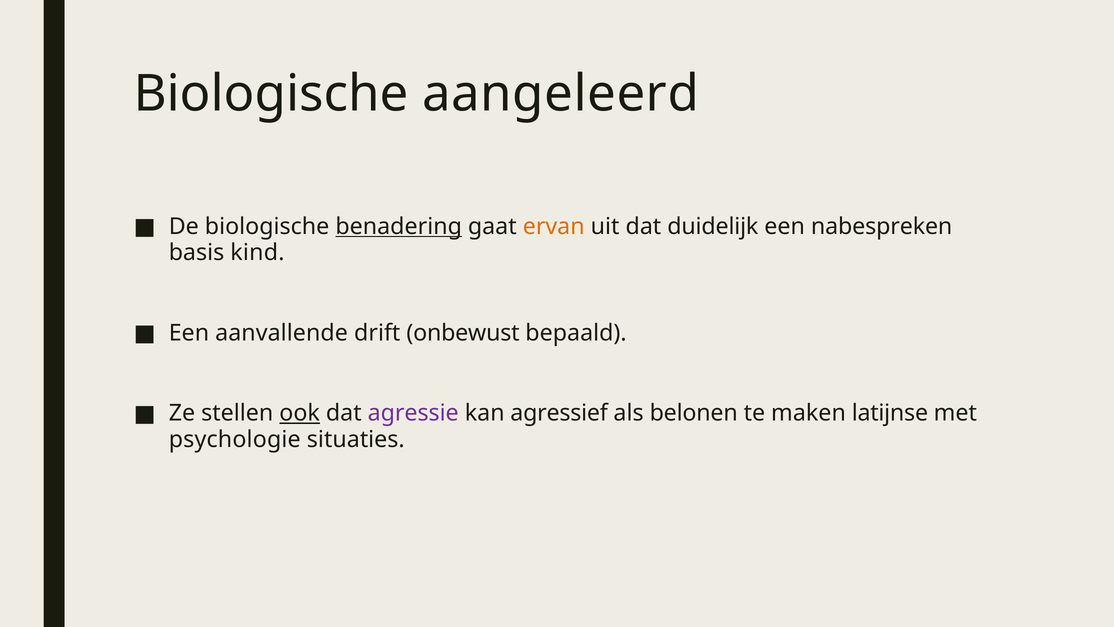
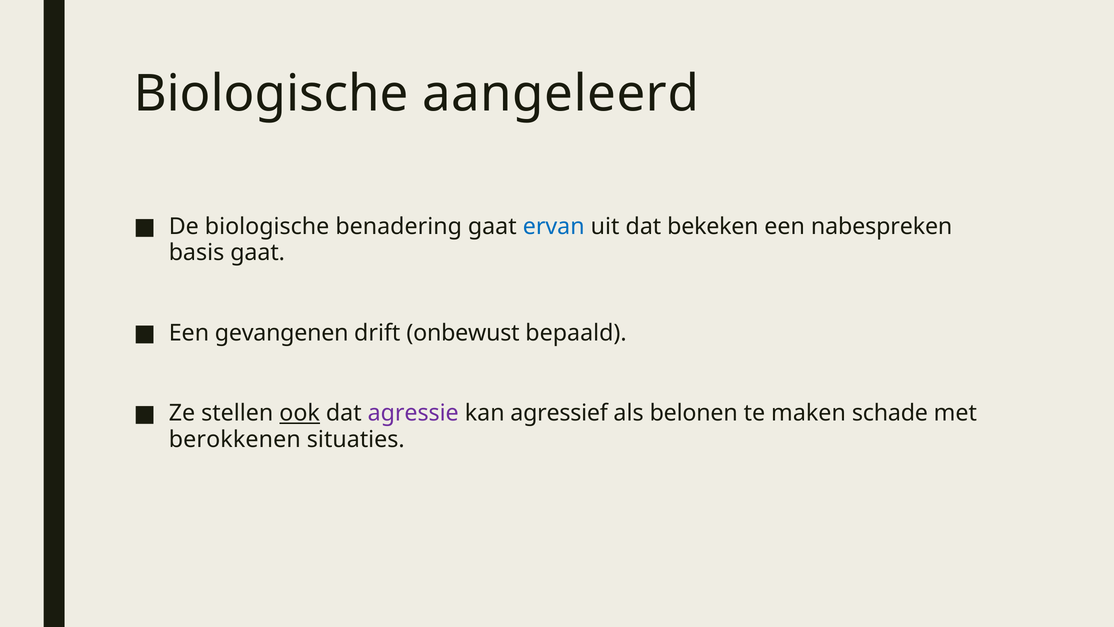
benadering underline: present -> none
ervan colour: orange -> blue
duidelijk: duidelijk -> bekeken
basis kind: kind -> gaat
aanvallende: aanvallende -> gevangenen
latijnse: latijnse -> schade
psychologie: psychologie -> berokkenen
